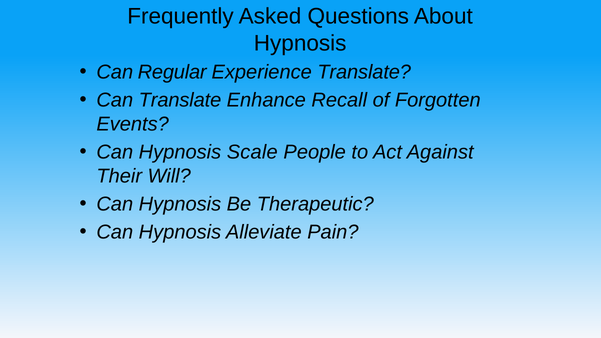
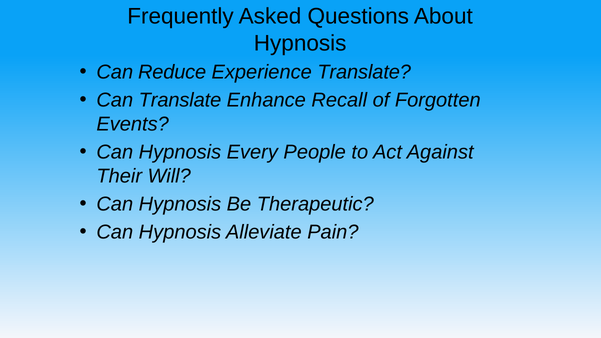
Regular: Regular -> Reduce
Scale: Scale -> Every
